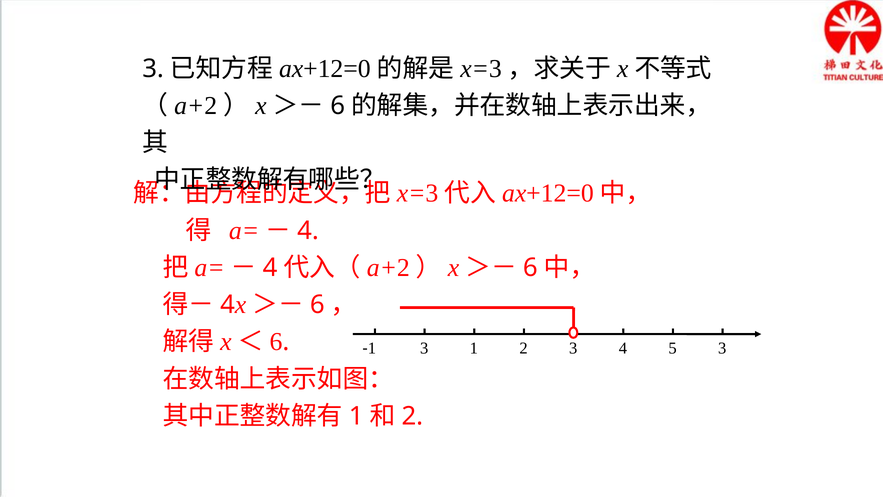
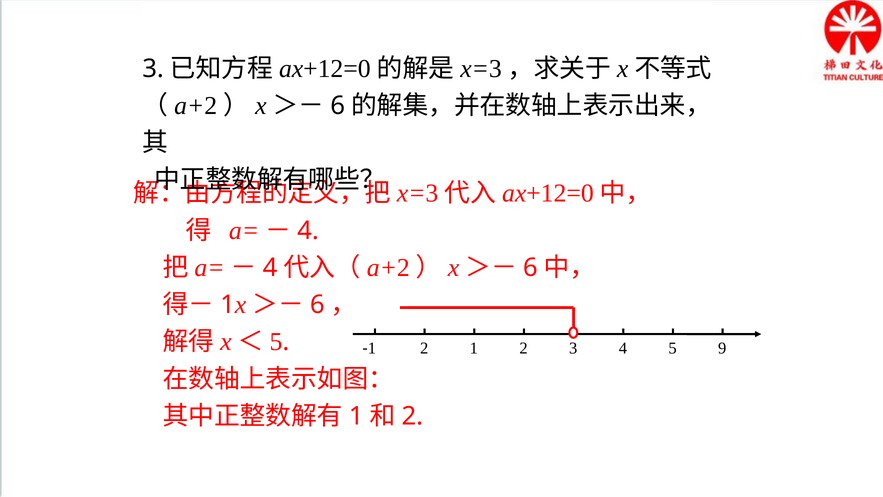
4 at (228, 305): 4 -> 1
6 at (276, 342): 6 -> 5
3 at (424, 348): 3 -> 2
5 3: 3 -> 9
